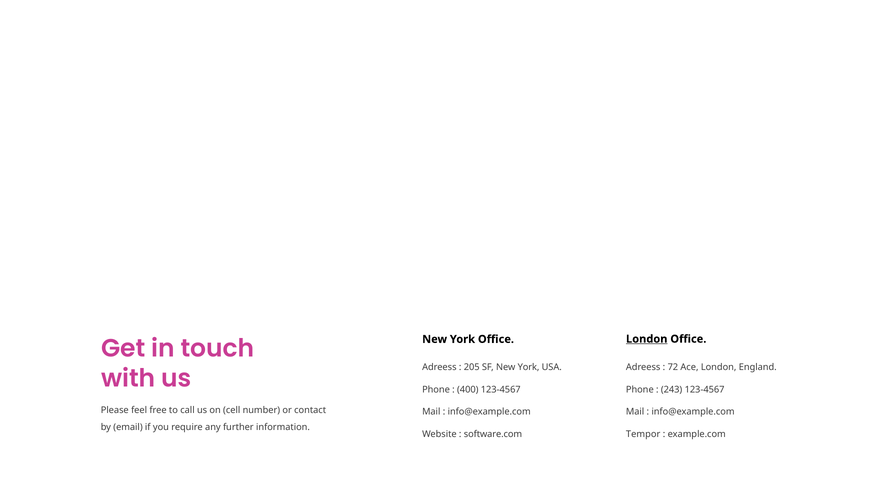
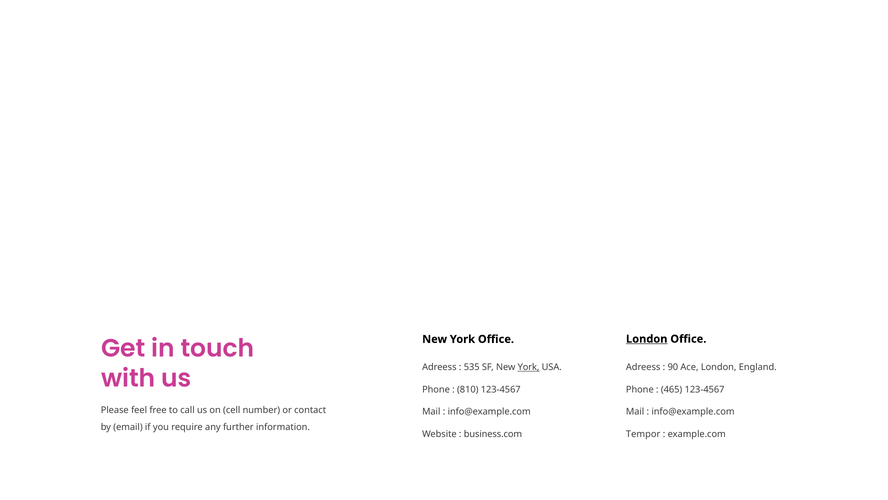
205: 205 -> 535
York at (529, 367) underline: none -> present
72: 72 -> 90
400: 400 -> 810
243: 243 -> 465
software.com: software.com -> business.com
